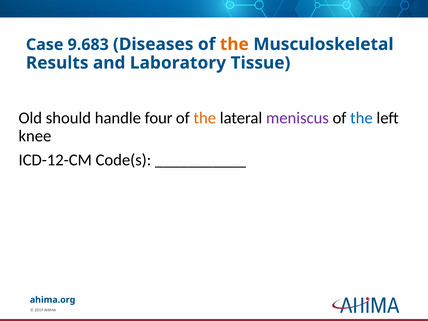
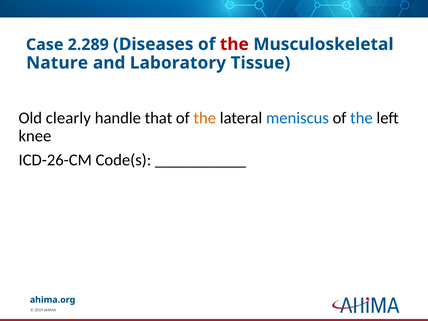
9.683: 9.683 -> 2.289
the at (234, 44) colour: orange -> red
Results: Results -> Nature
should: should -> clearly
four: four -> that
meniscus colour: purple -> blue
ICD-12-CM: ICD-12-CM -> ICD-26-CM
